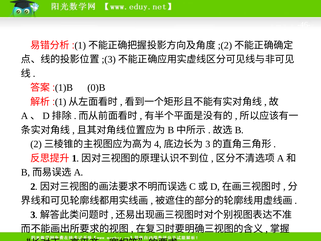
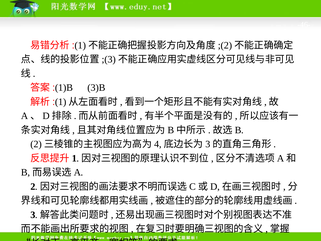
0)B: 0)B -> 3)B
